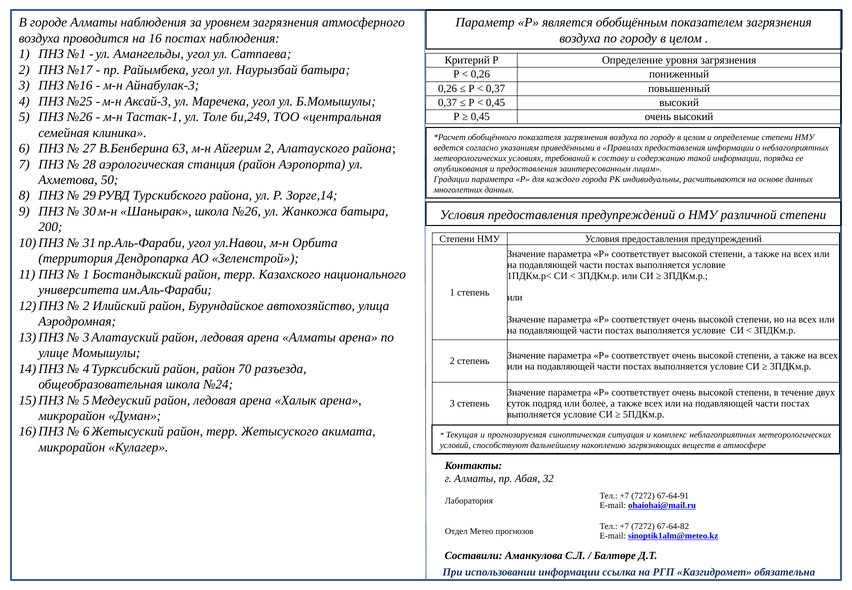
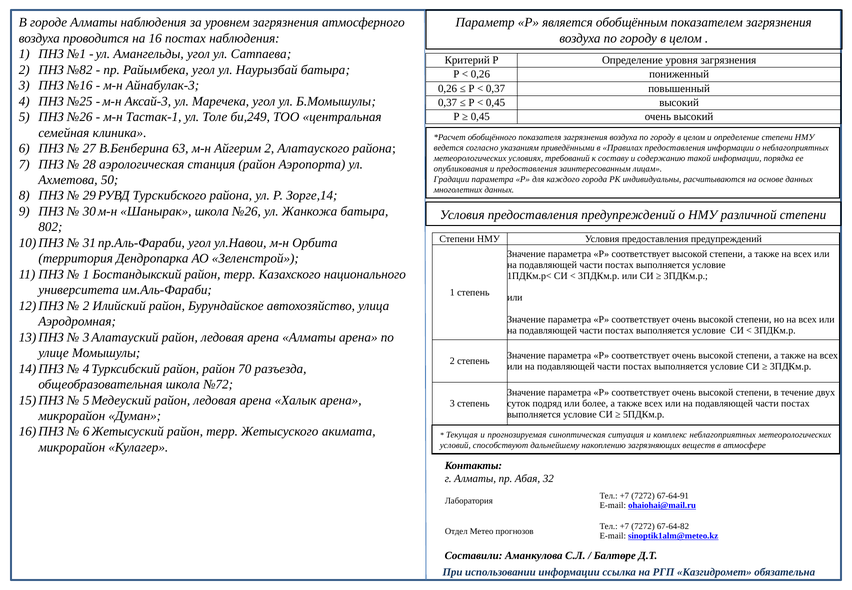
№17: №17 -> №82
200: 200 -> 802
№24: №24 -> №72
